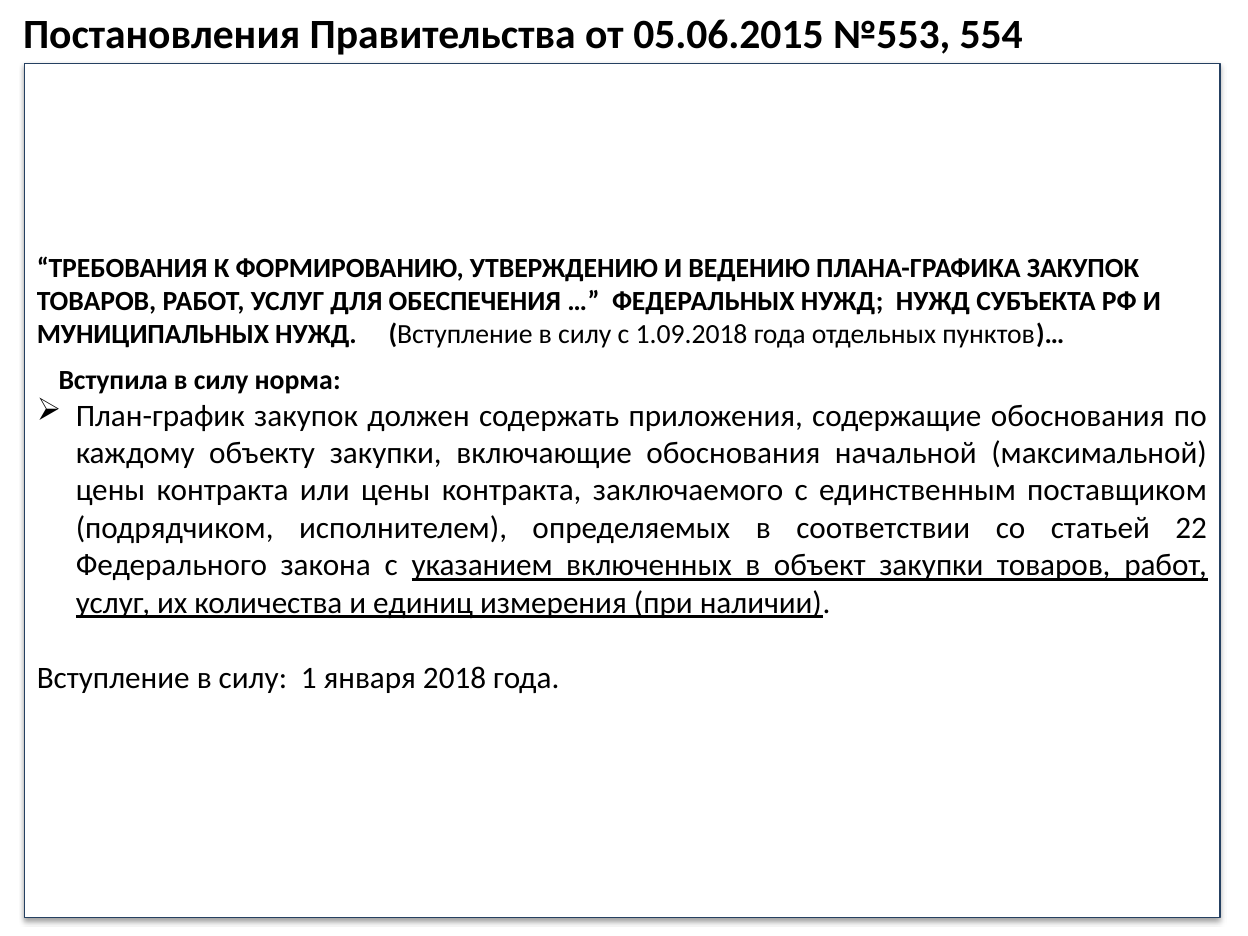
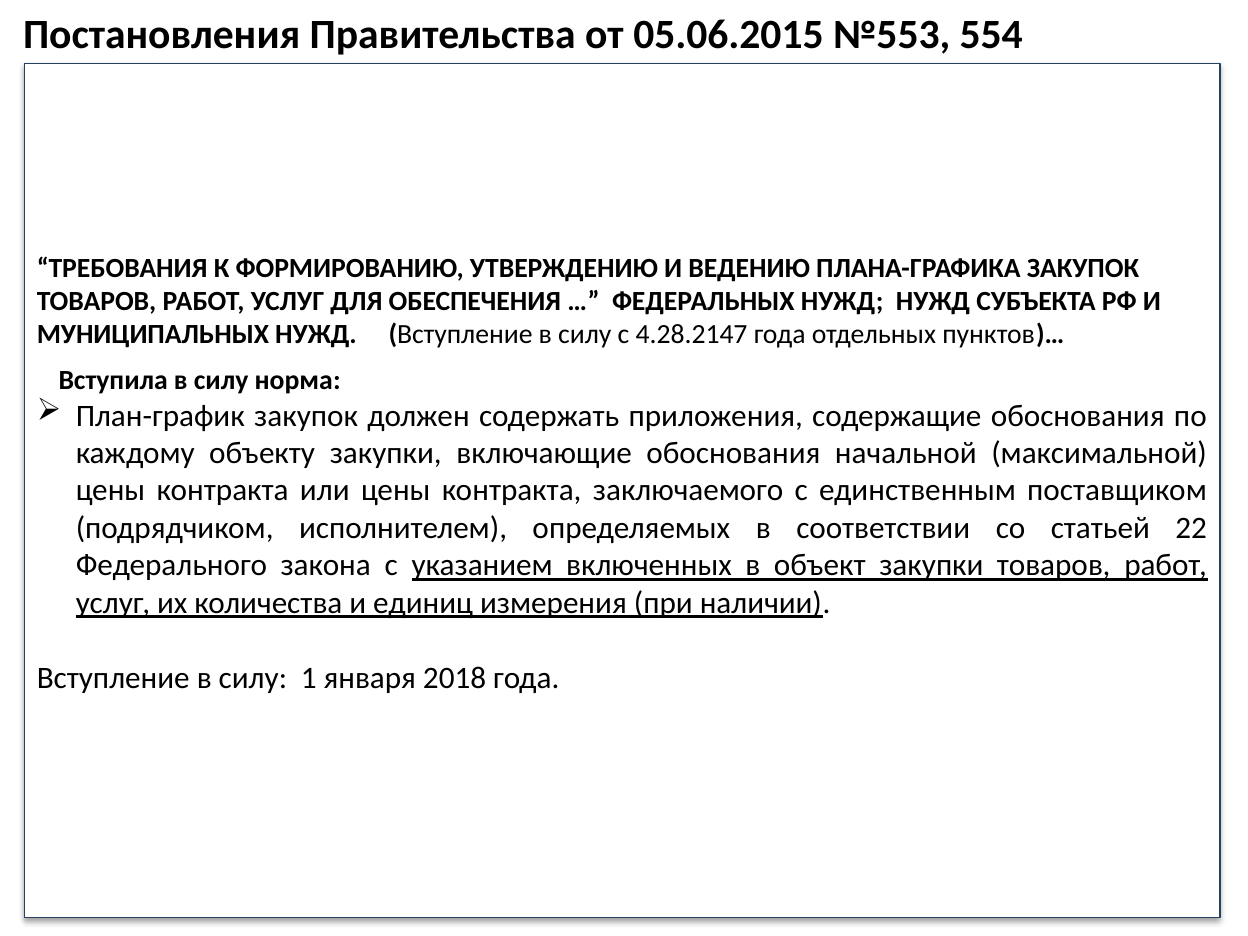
1.09.2018: 1.09.2018 -> 4.28.2147
